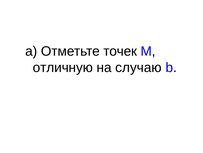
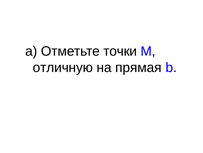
точек: точек -> точки
случаю: случаю -> прямая
